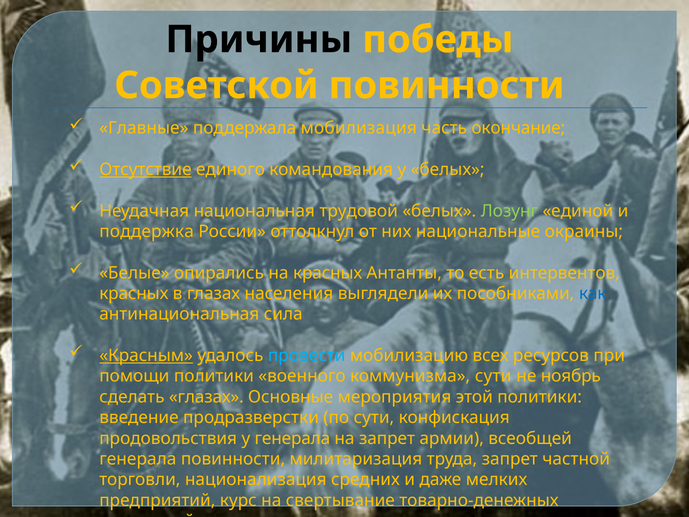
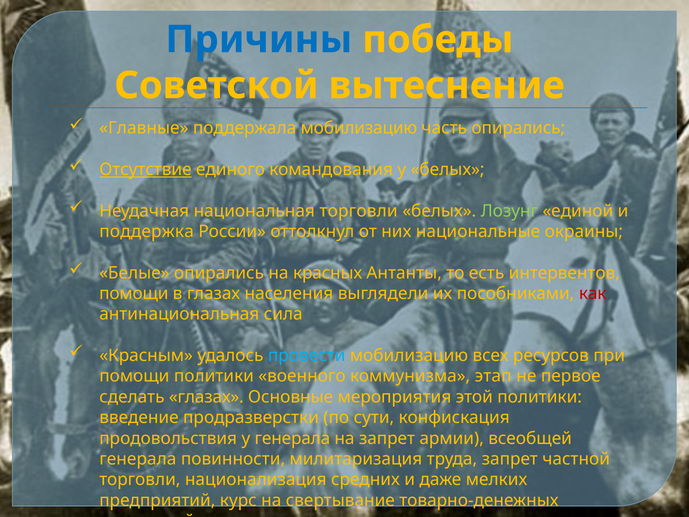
Причины colour: black -> blue
Советской повинности: повинности -> вытеснение
поддержала мобилизация: мобилизация -> мобилизацию
часть окончание: окончание -> опирались
национальная трудовой: трудовой -> торговли
красных at (134, 293): красных -> помощи
как colour: blue -> red
Красным underline: present -> none
коммунизма сути: сути -> этап
ноябрь: ноябрь -> первое
